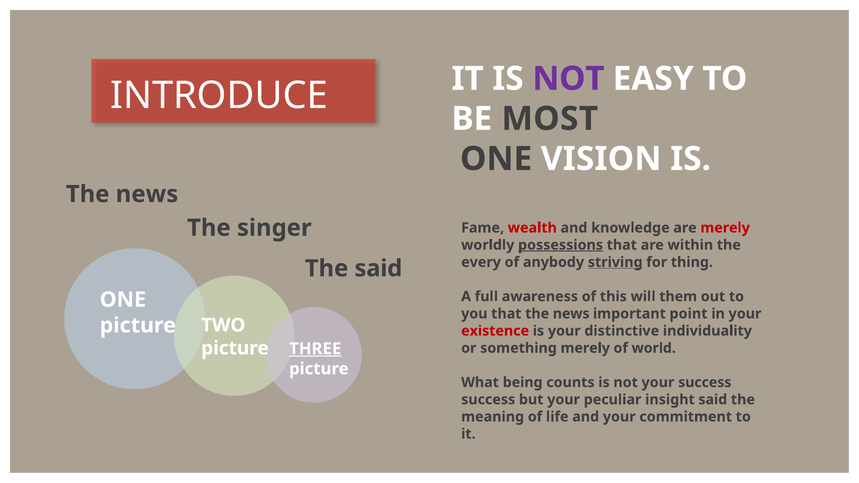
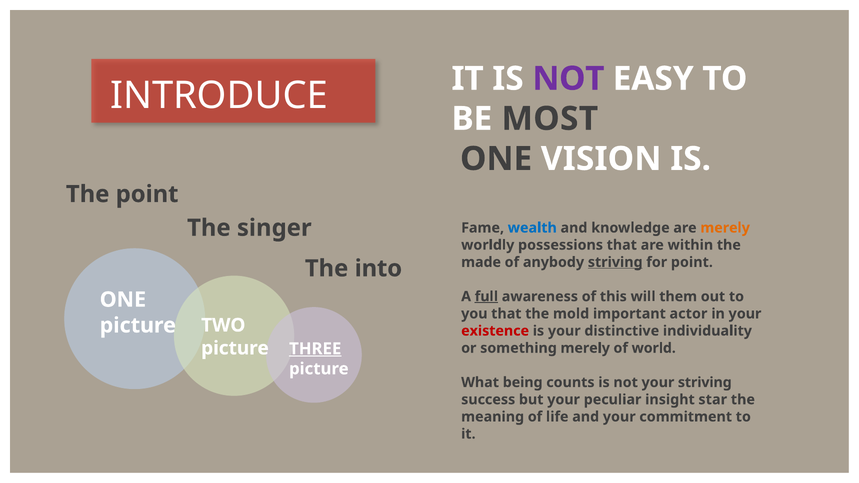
news at (147, 194): news -> point
wealth colour: red -> blue
merely at (725, 228) colour: red -> orange
possessions underline: present -> none
every: every -> made
for thing: thing -> point
The said: said -> into
full underline: none -> present
that the news: news -> mold
point: point -> actor
your success: success -> striving
insight said: said -> star
